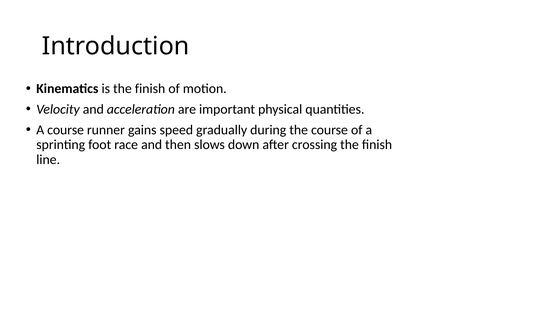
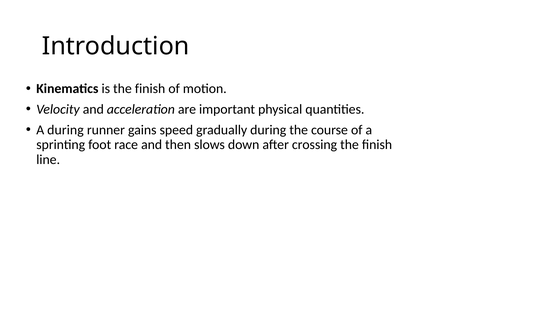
A course: course -> during
